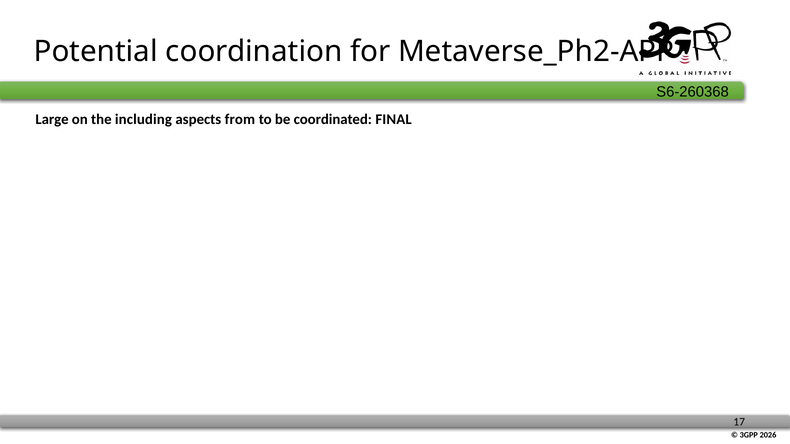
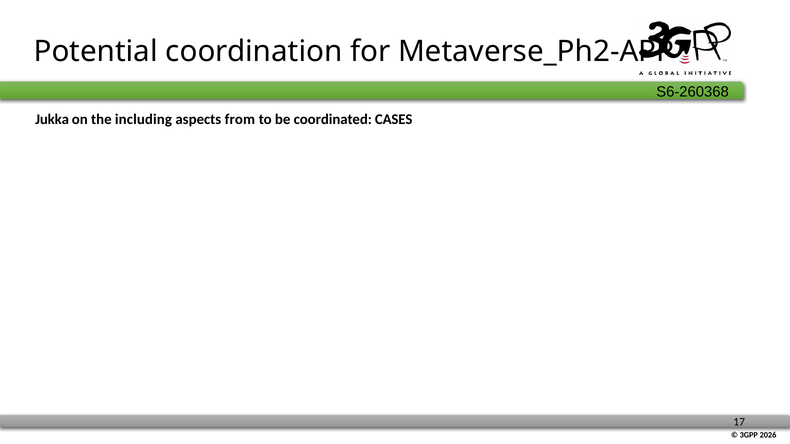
Large: Large -> Jukka
FINAL: FINAL -> CASES
